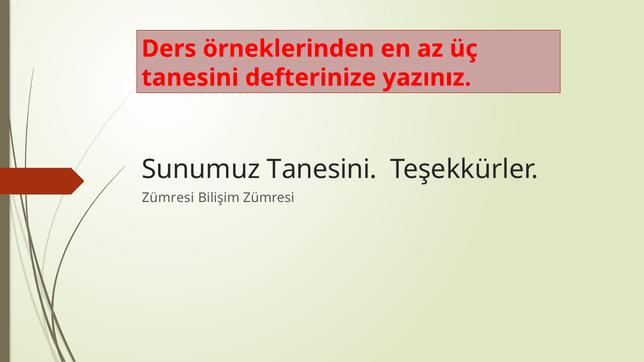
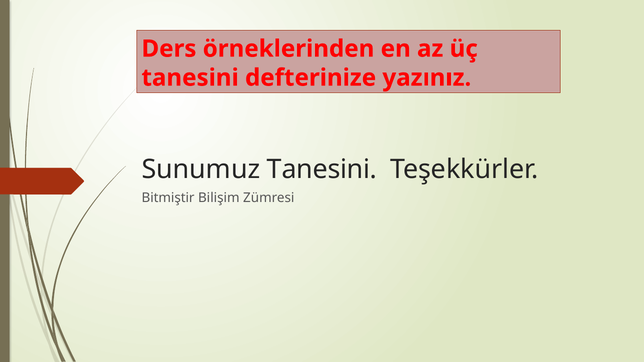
Zümresi at (168, 198): Zümresi -> Bitmiştir
